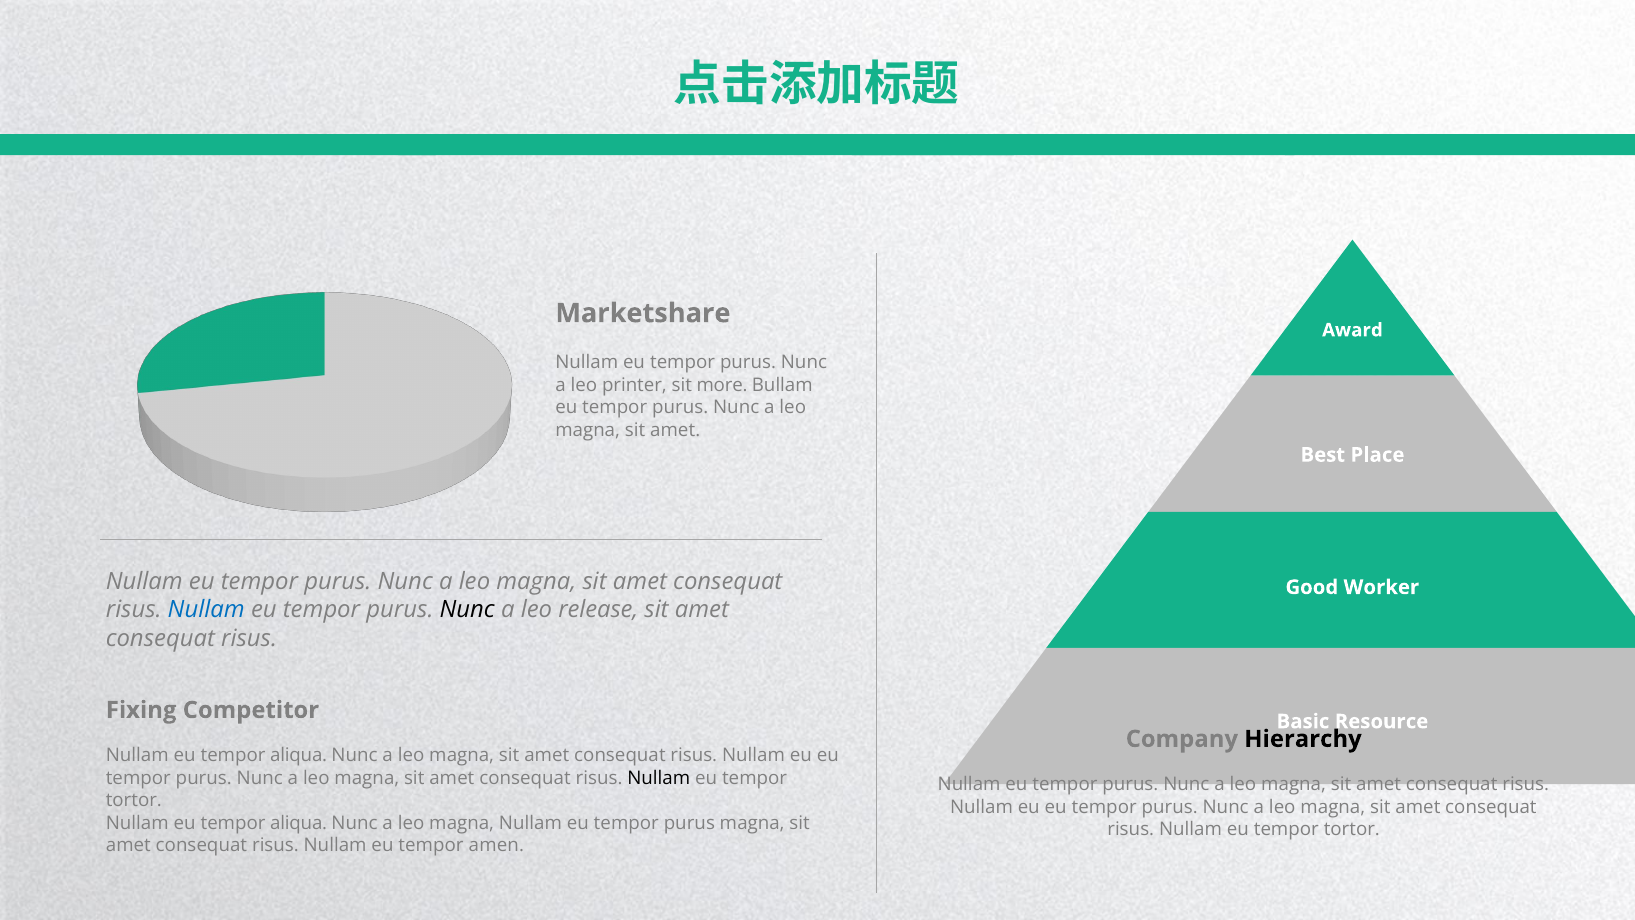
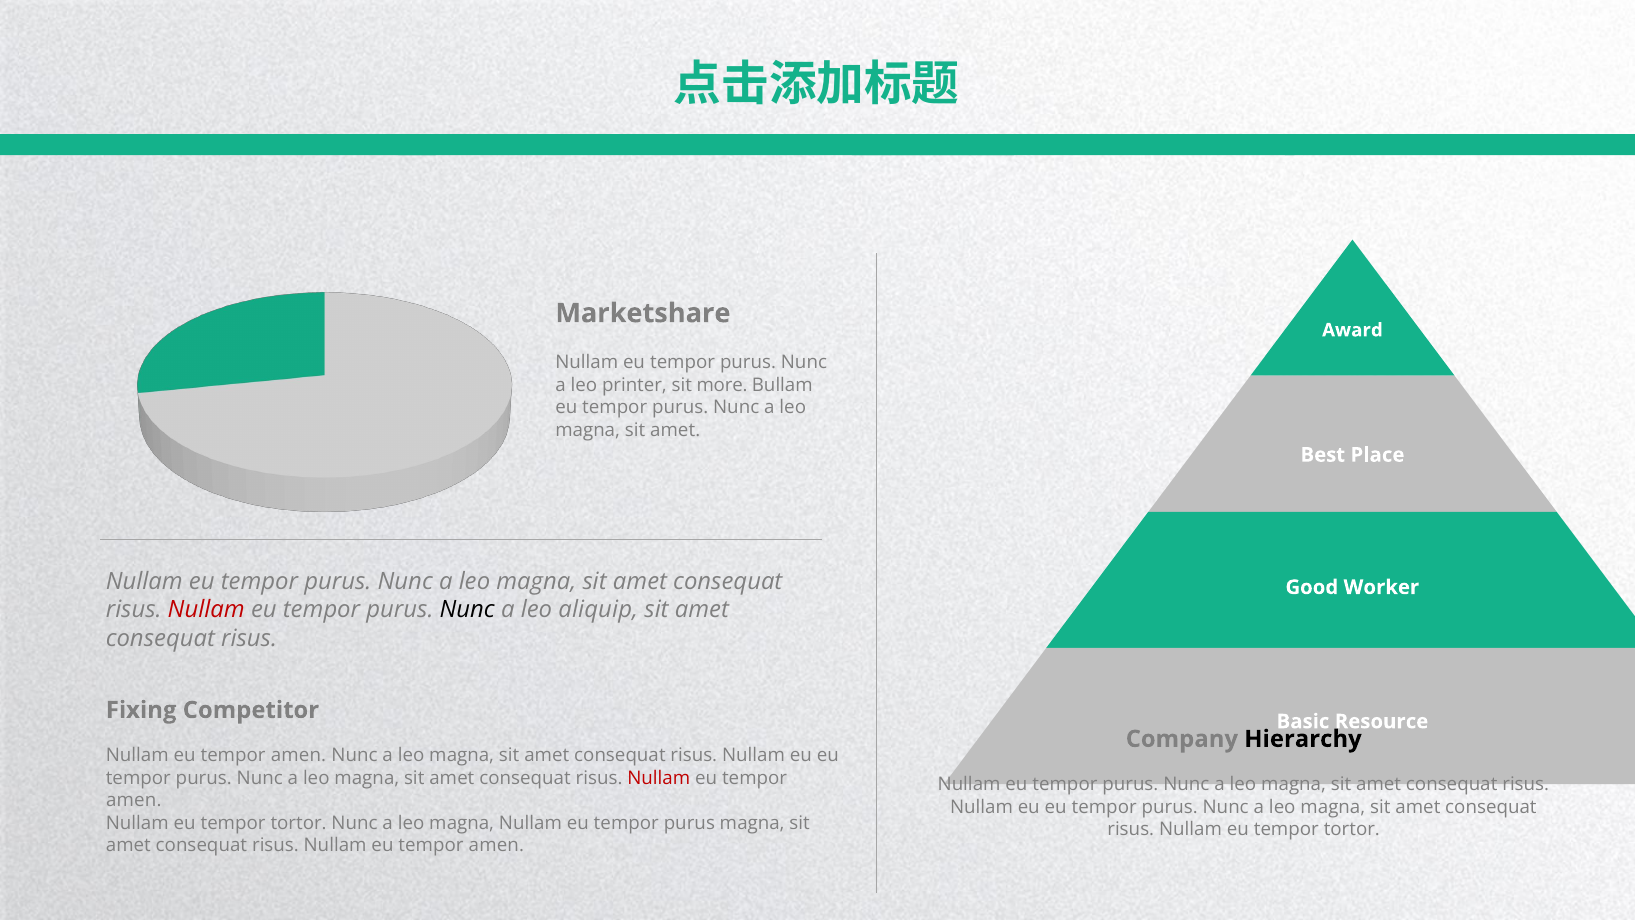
Nullam at (206, 610) colour: blue -> red
release: release -> aliquip
aliqua at (299, 756): aliqua -> amen
Nullam at (659, 778) colour: black -> red
tortor at (134, 801): tortor -> amen
aliqua at (299, 823): aliqua -> tortor
